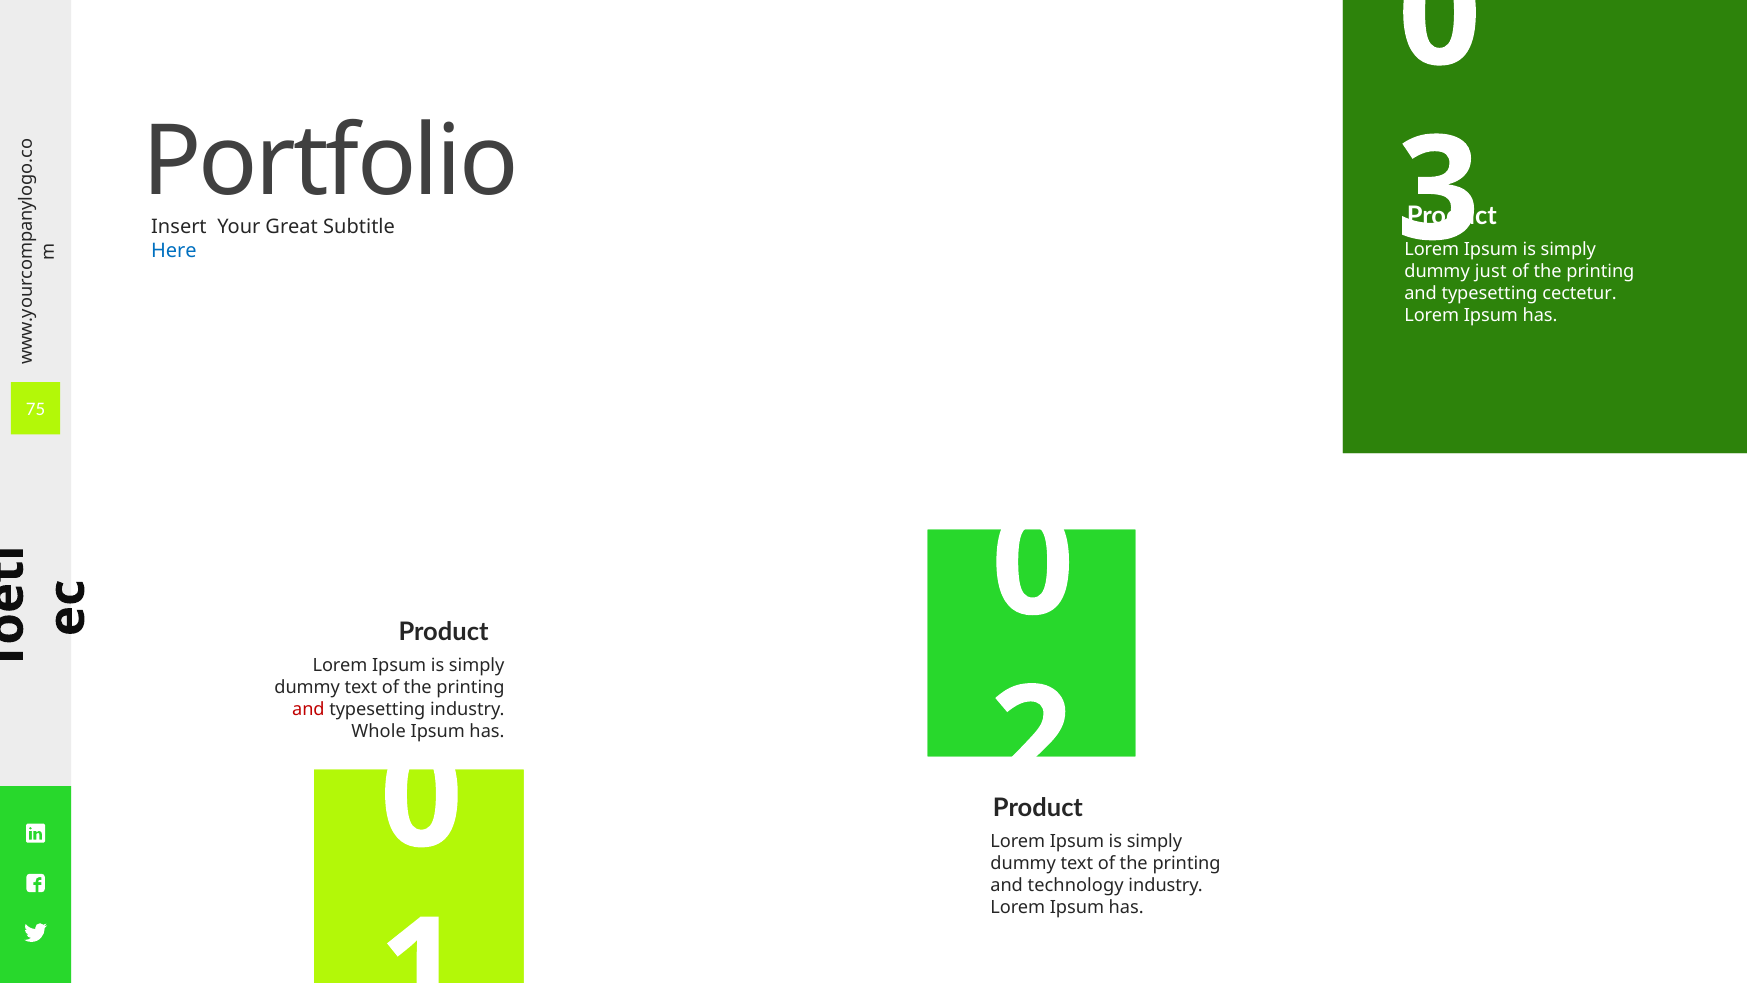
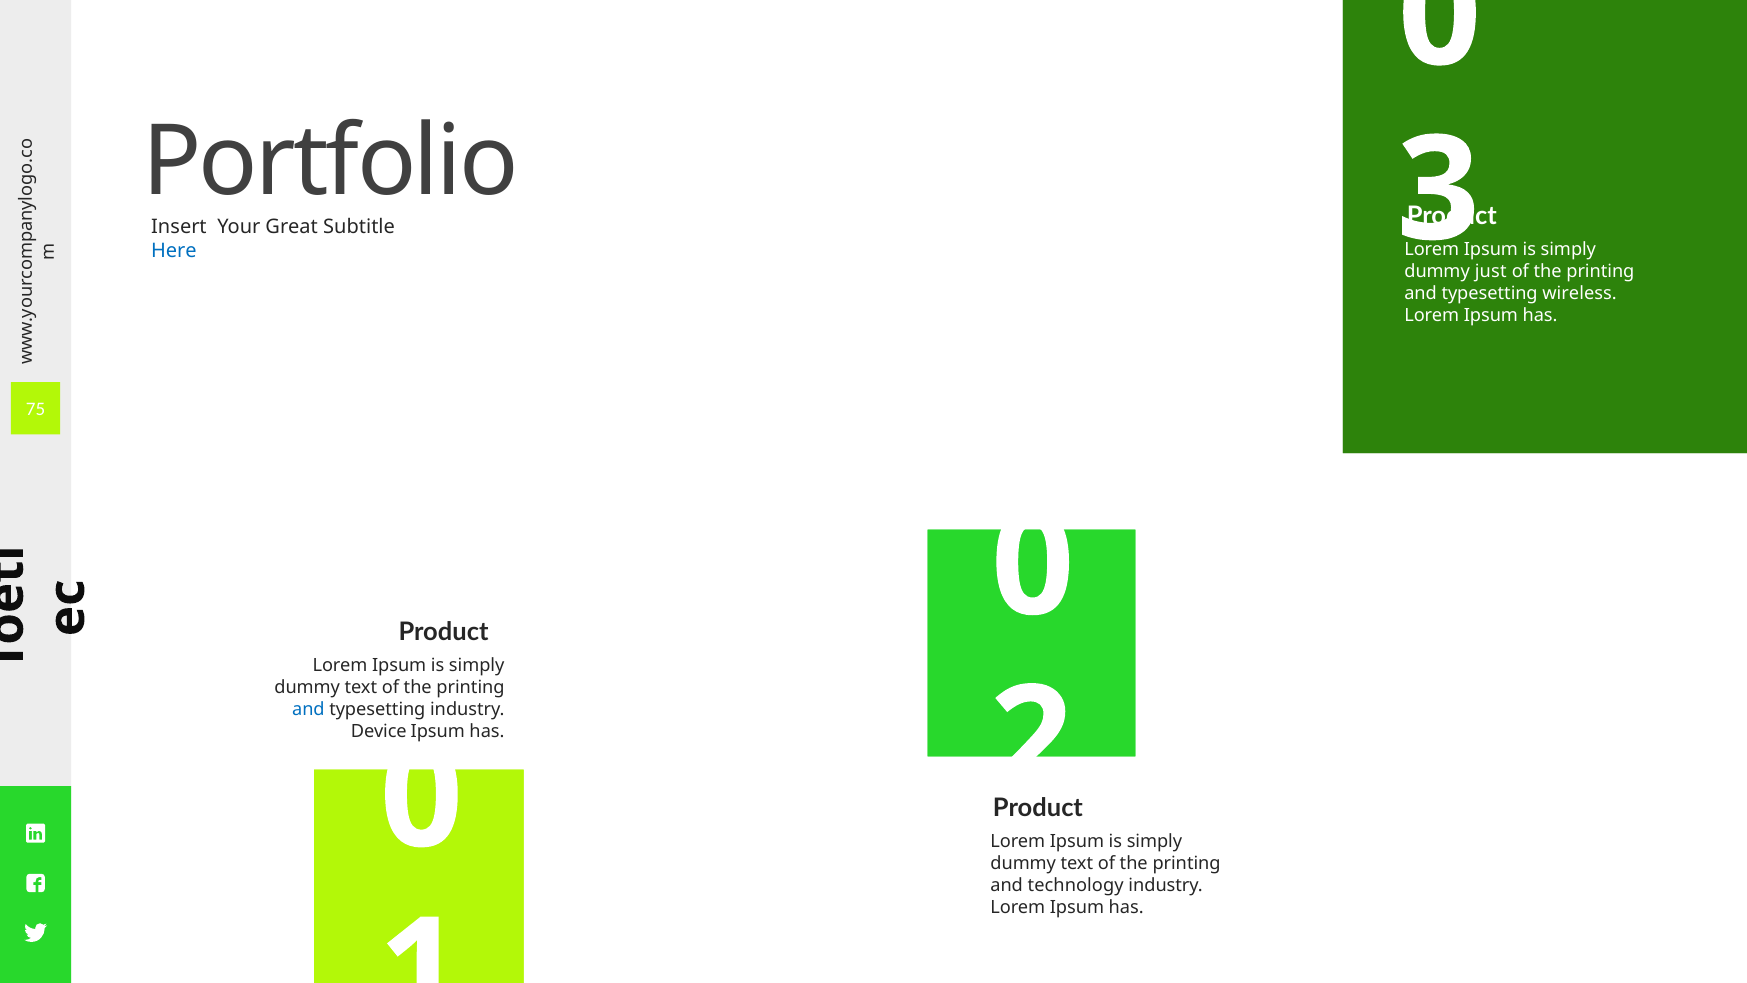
cectetur: cectetur -> wireless
and at (308, 709) colour: red -> blue
Whole: Whole -> Device
